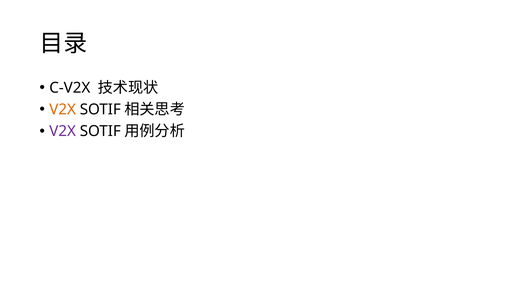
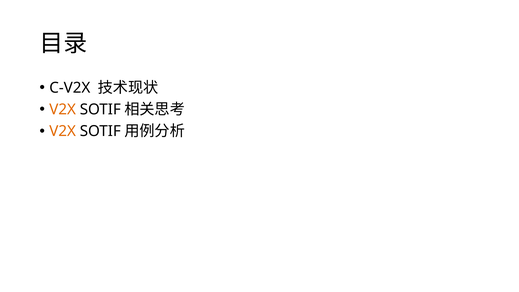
V2X at (63, 131) colour: purple -> orange
